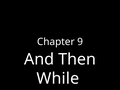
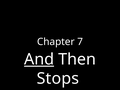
9: 9 -> 7
And underline: none -> present
While: While -> Stops
